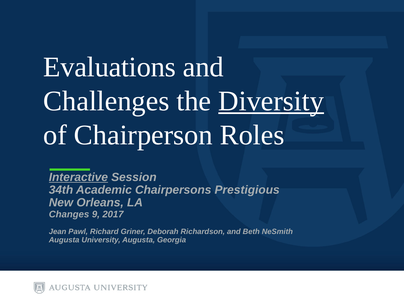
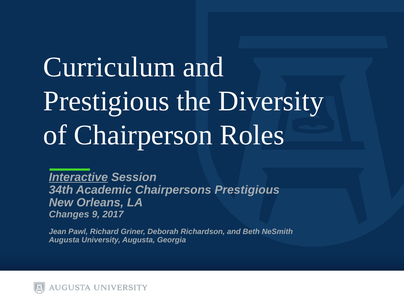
Evaluations: Evaluations -> Curriculum
Challenges at (106, 101): Challenges -> Prestigious
Diversity underline: present -> none
